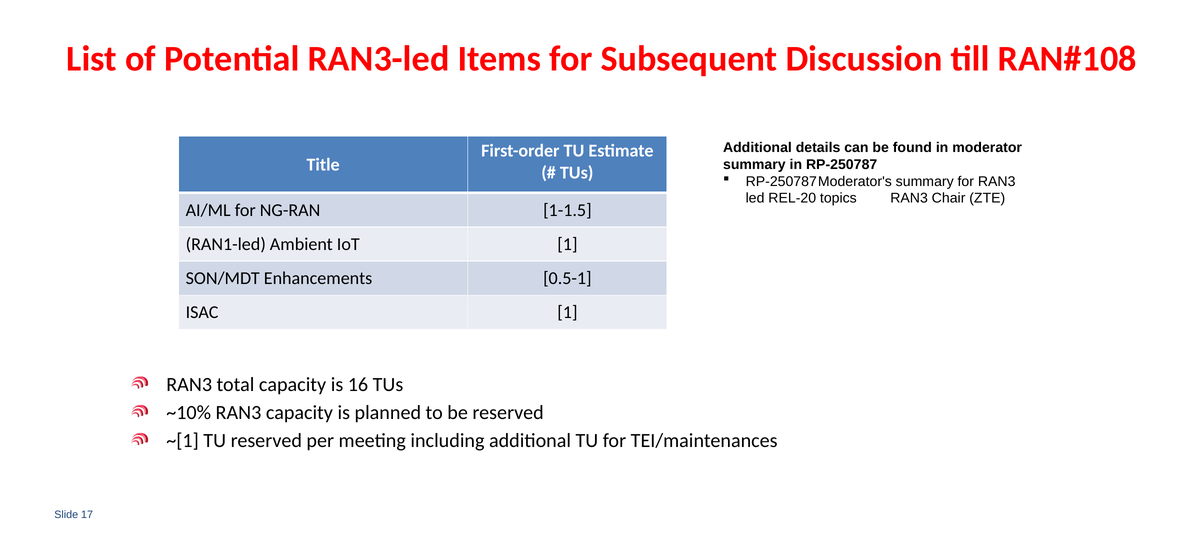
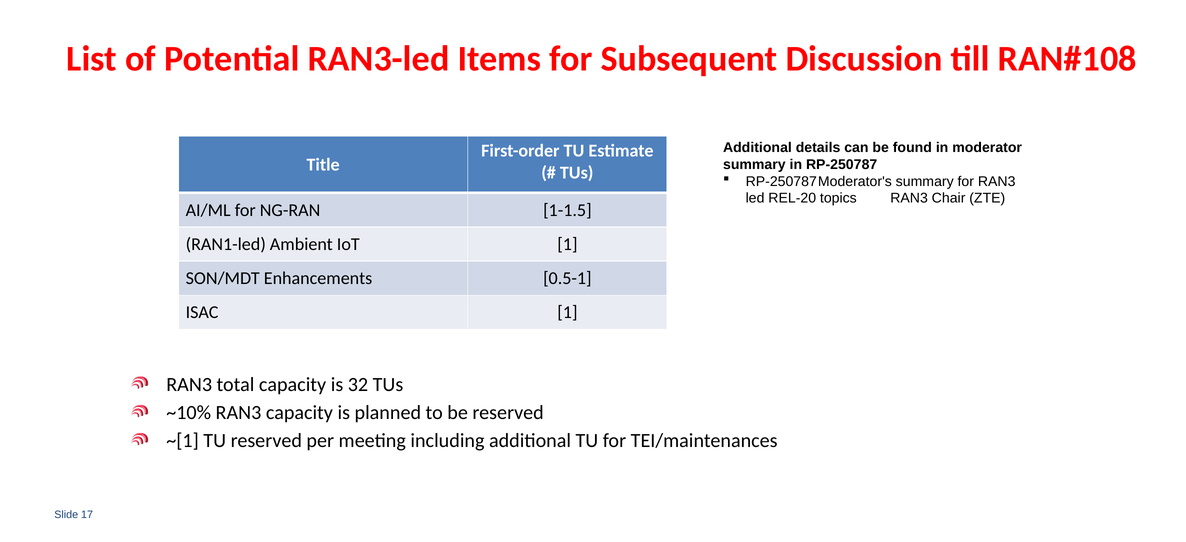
16: 16 -> 32
